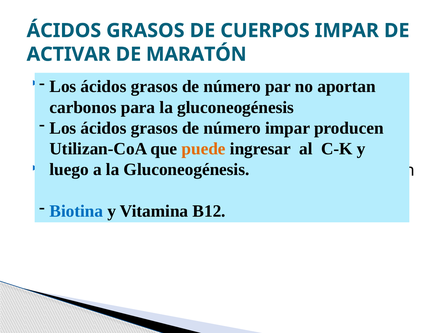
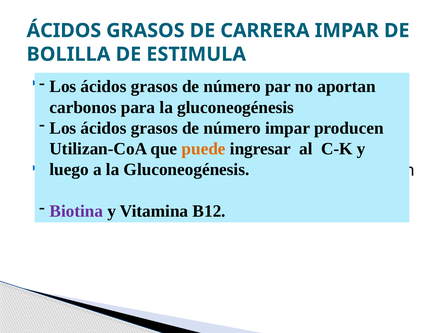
CUERPOS: CUERPOS -> CARRERA
ACTIVAR: ACTIVAR -> BOLILLA
MARATÓN: MARATÓN -> ESTIMULA
Biotina colour: blue -> purple
